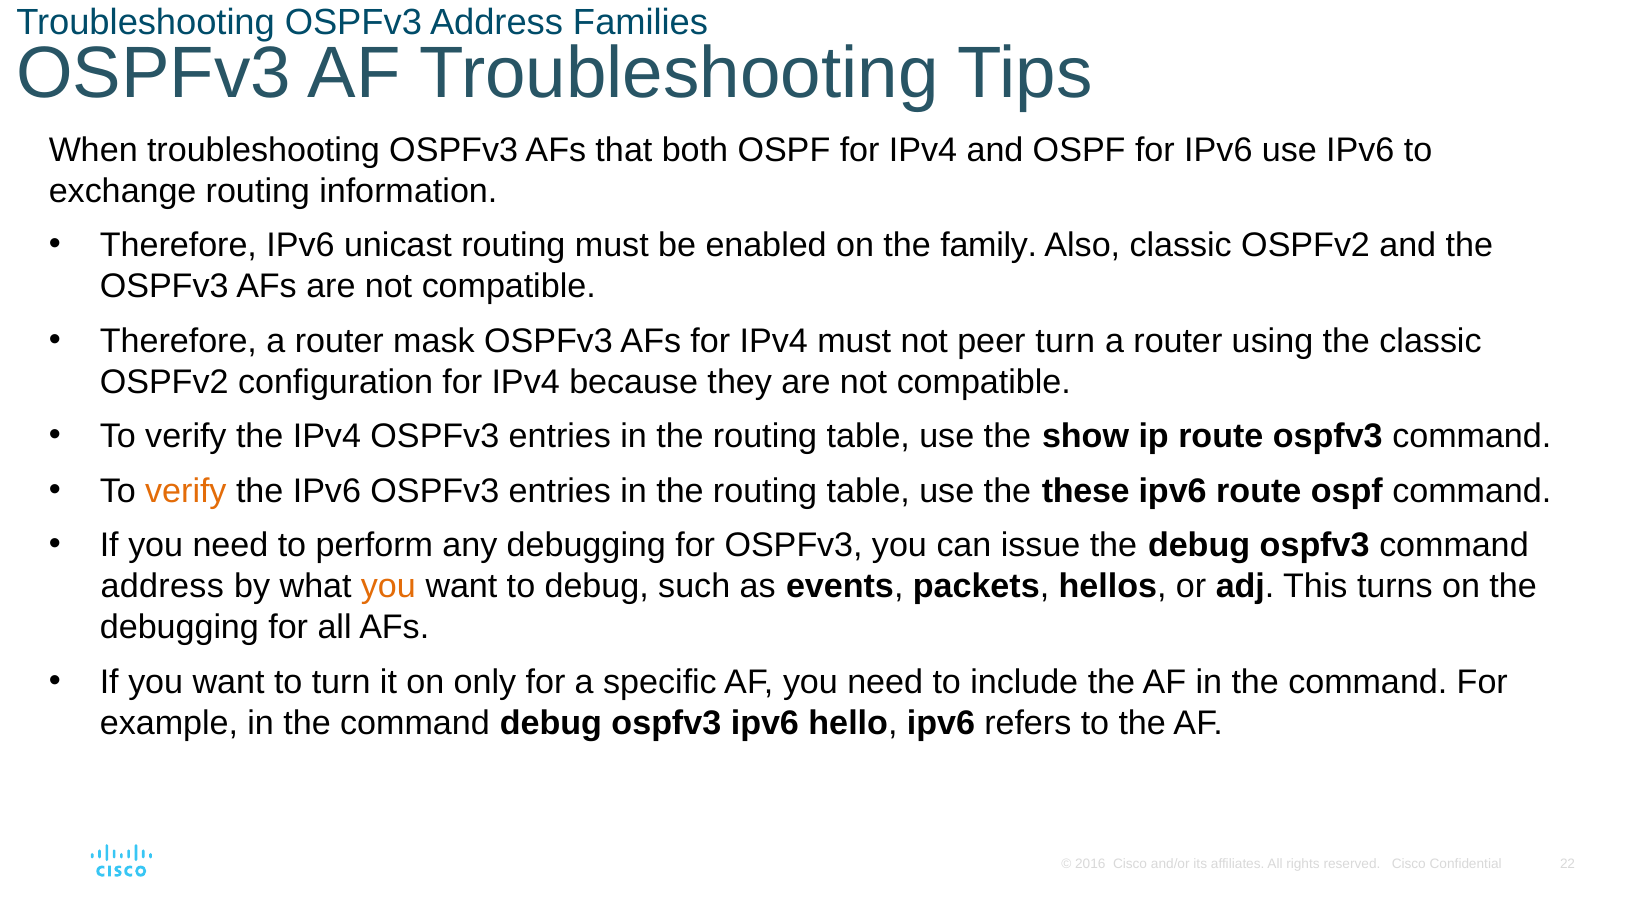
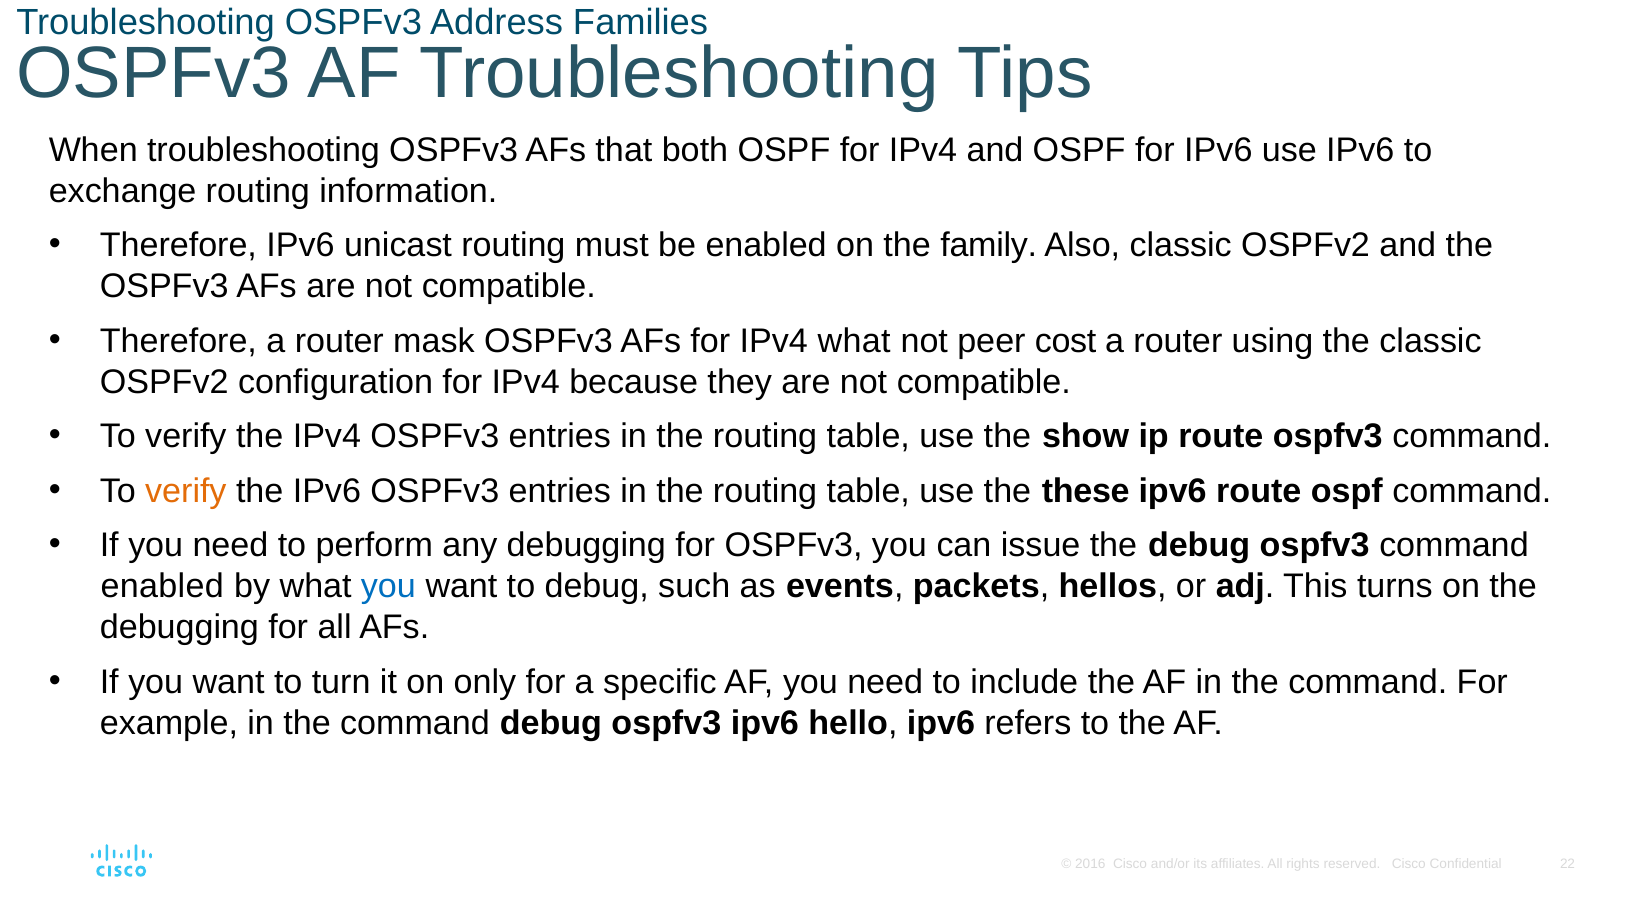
IPv4 must: must -> what
peer turn: turn -> cost
address at (162, 586): address -> enabled
you at (388, 586) colour: orange -> blue
